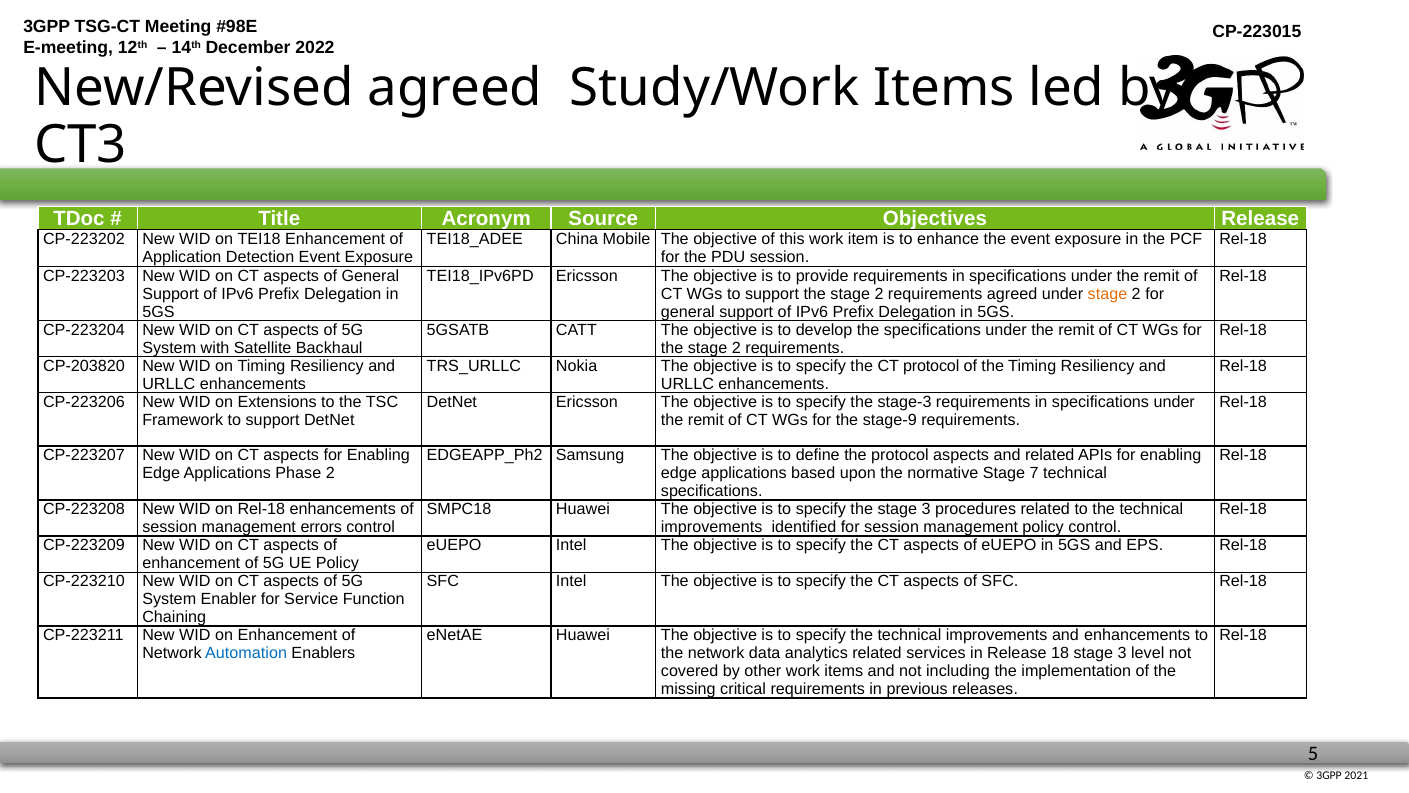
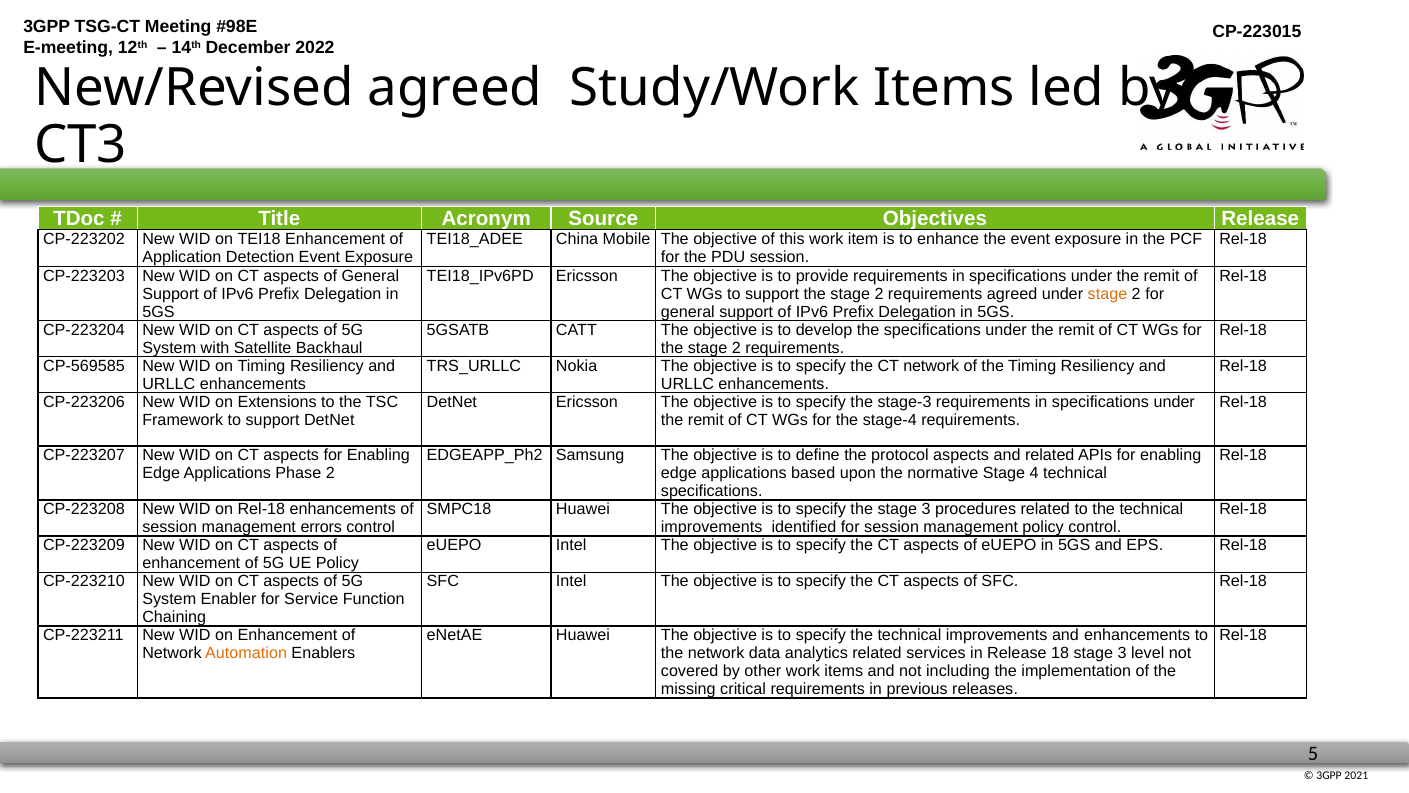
CP-203820: CP-203820 -> CP-569585
CT protocol: protocol -> network
stage-9: stage-9 -> stage-4
7: 7 -> 4
Automation colour: blue -> orange
